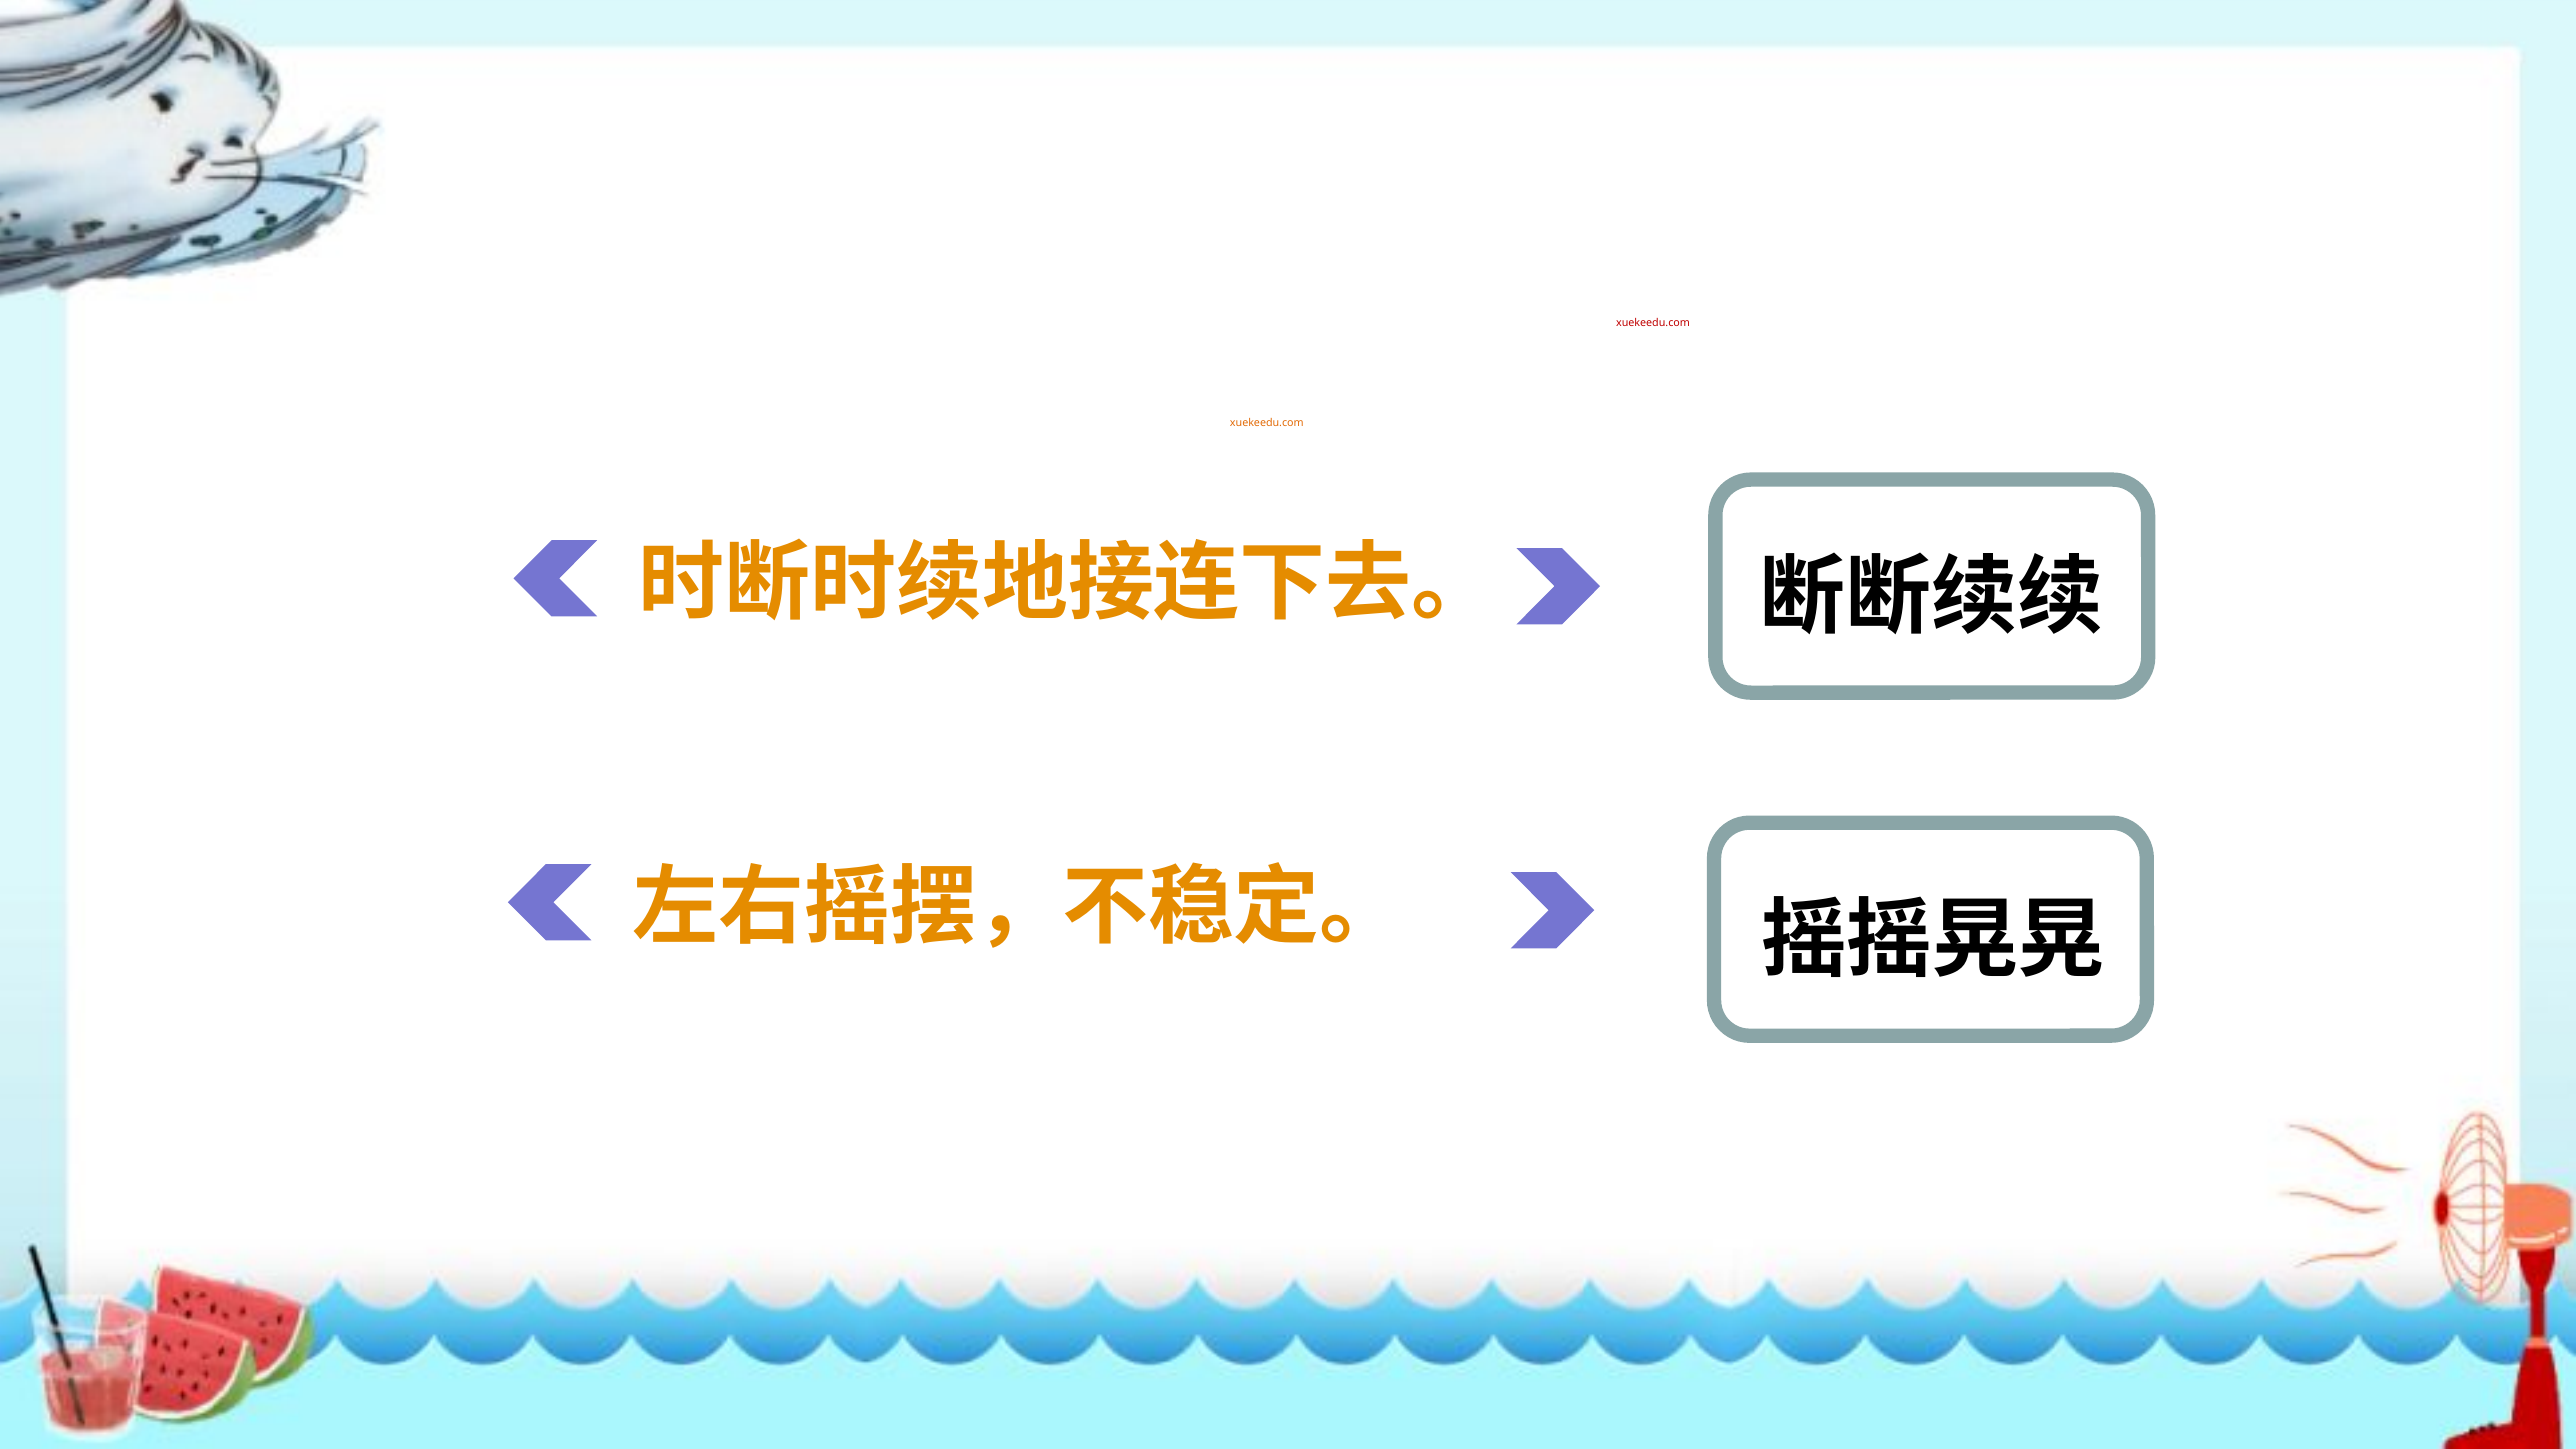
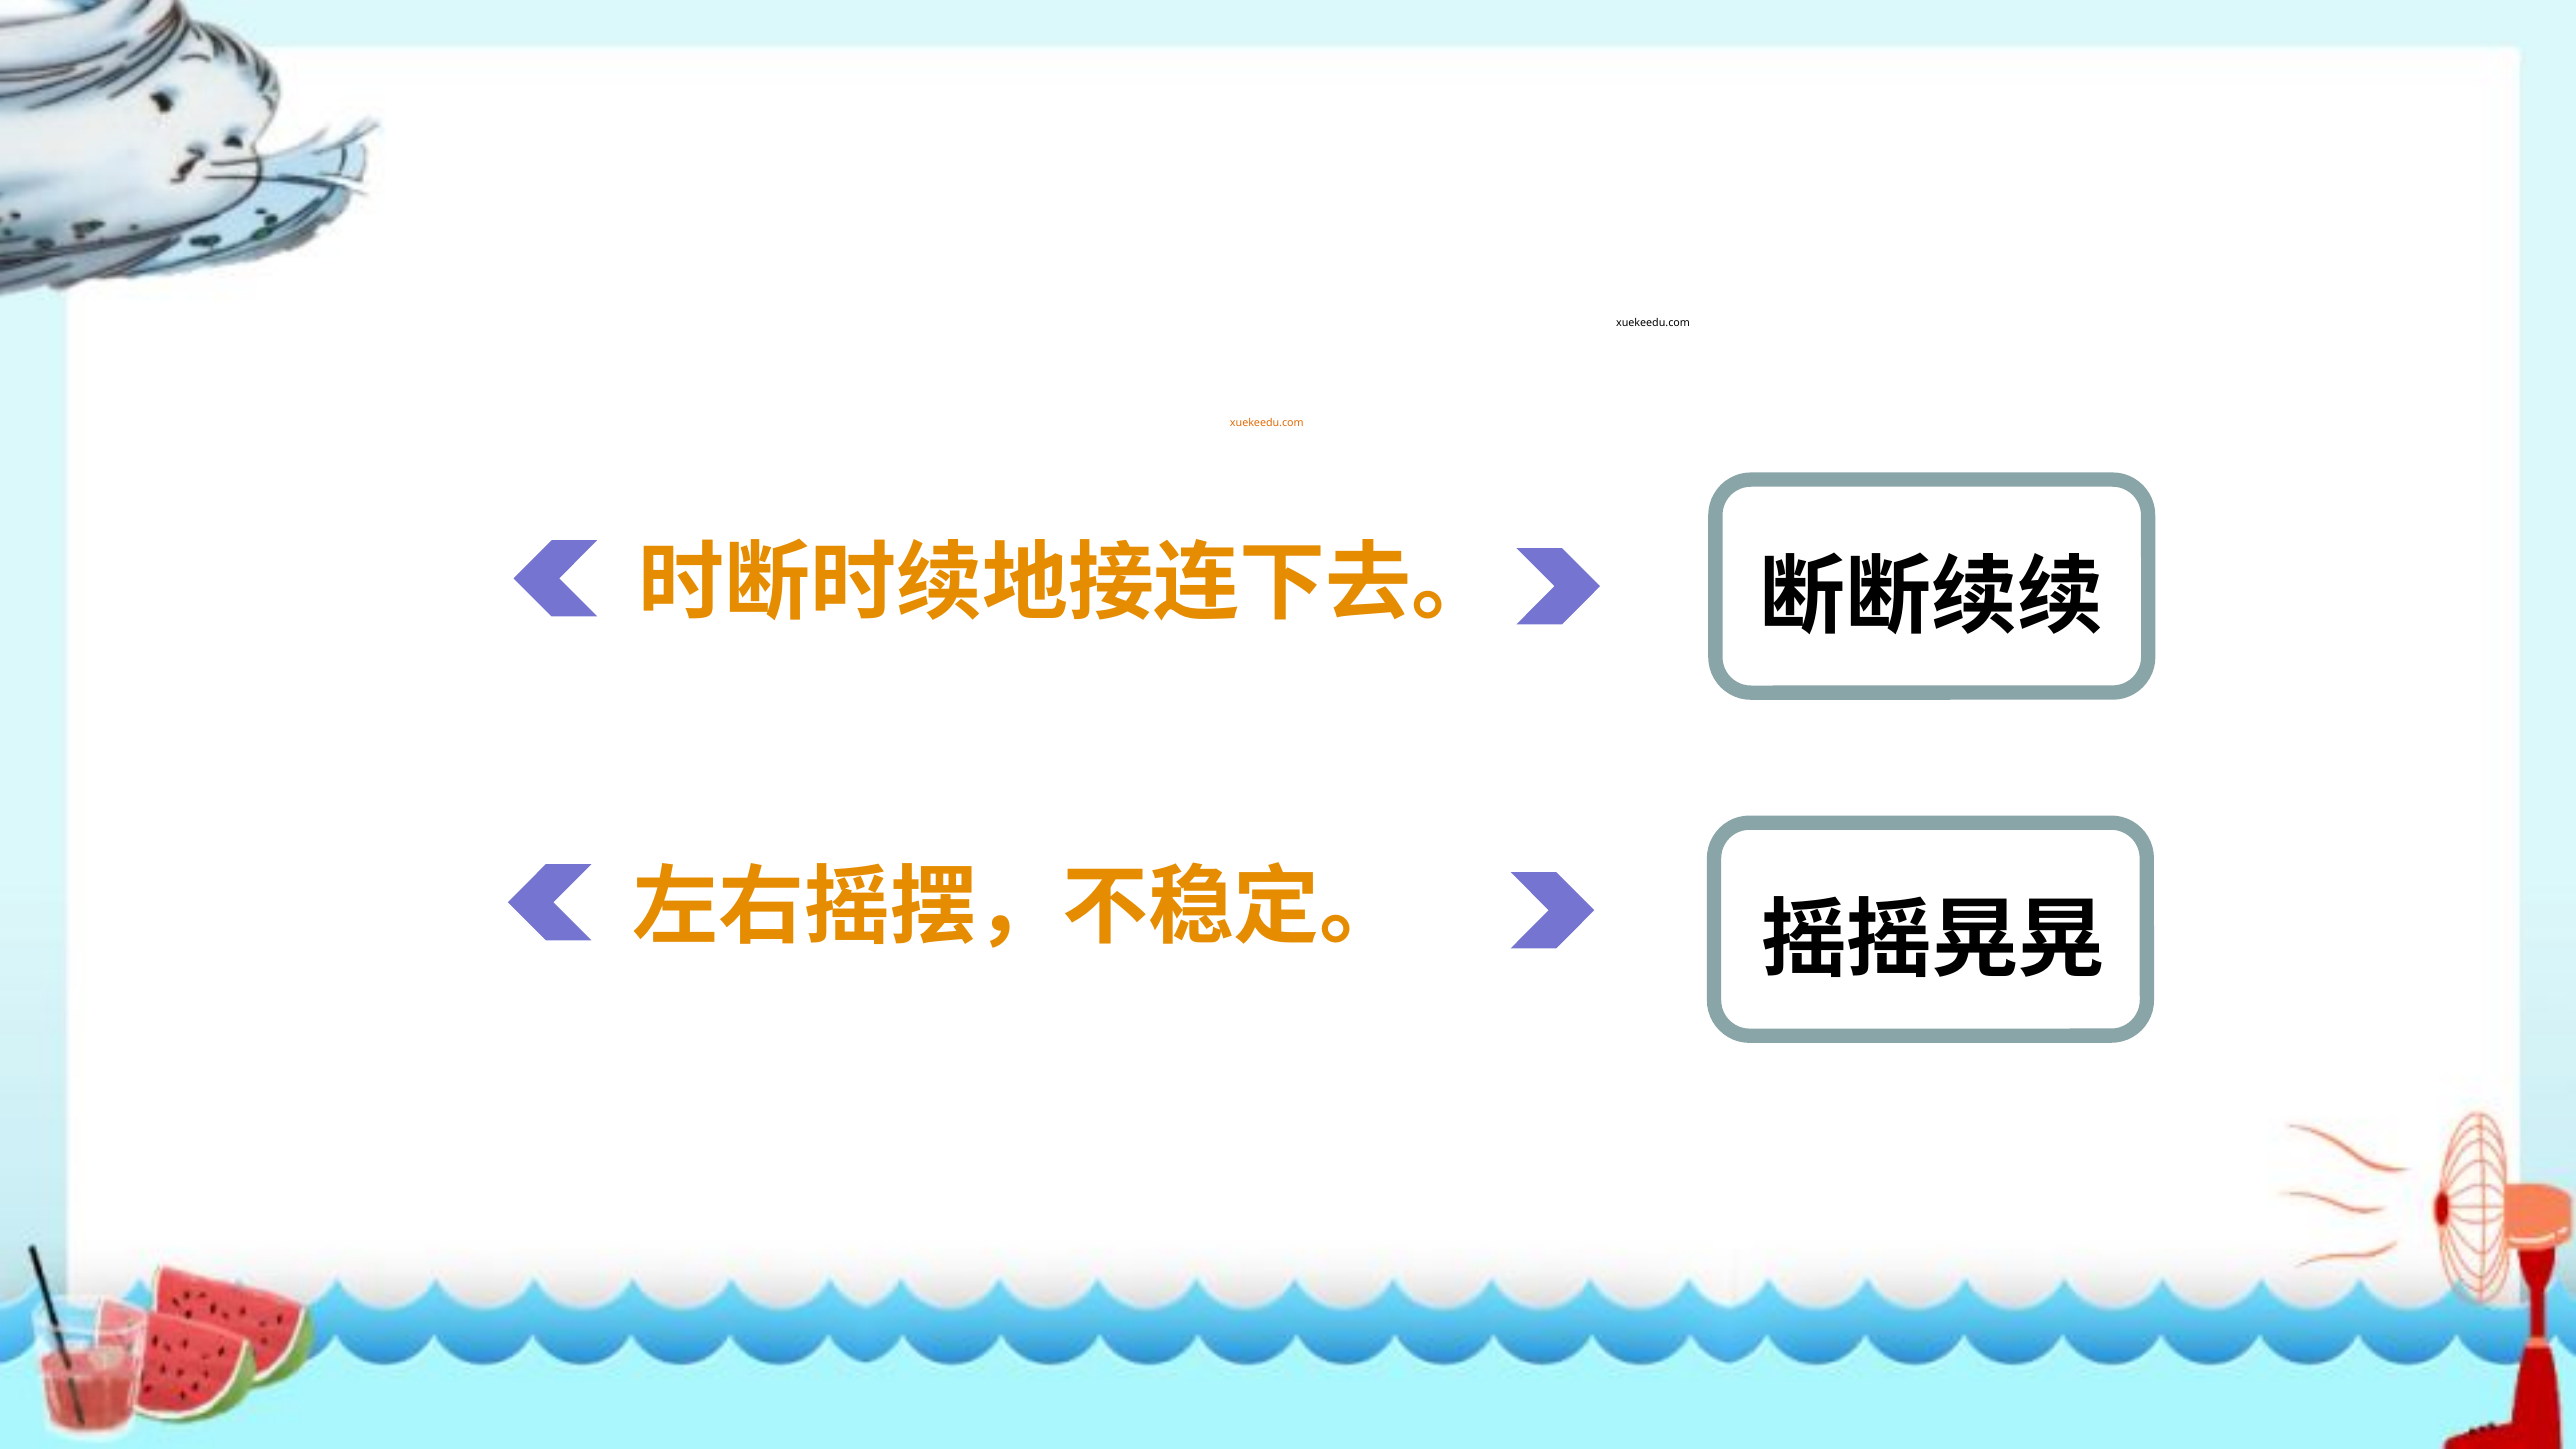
xuekeedu.com at (1653, 323) colour: red -> black
